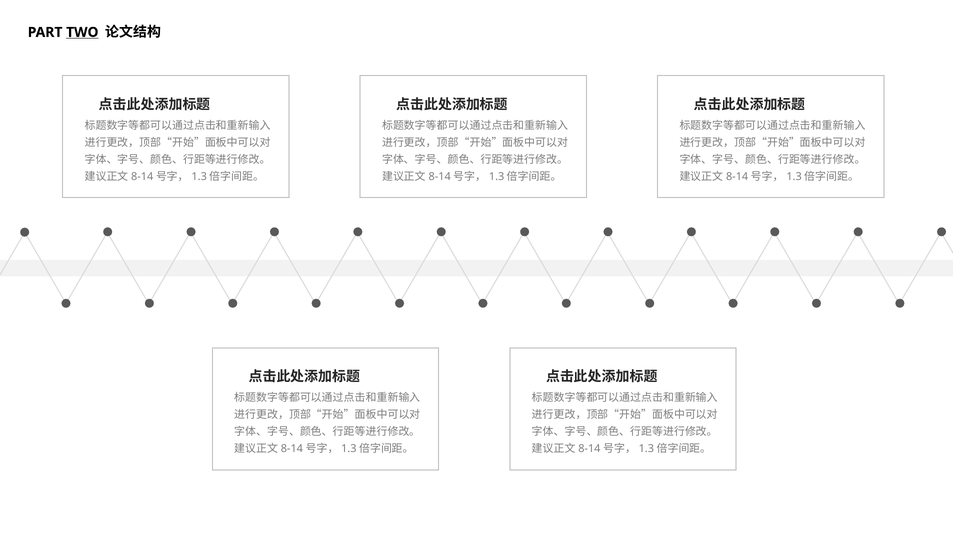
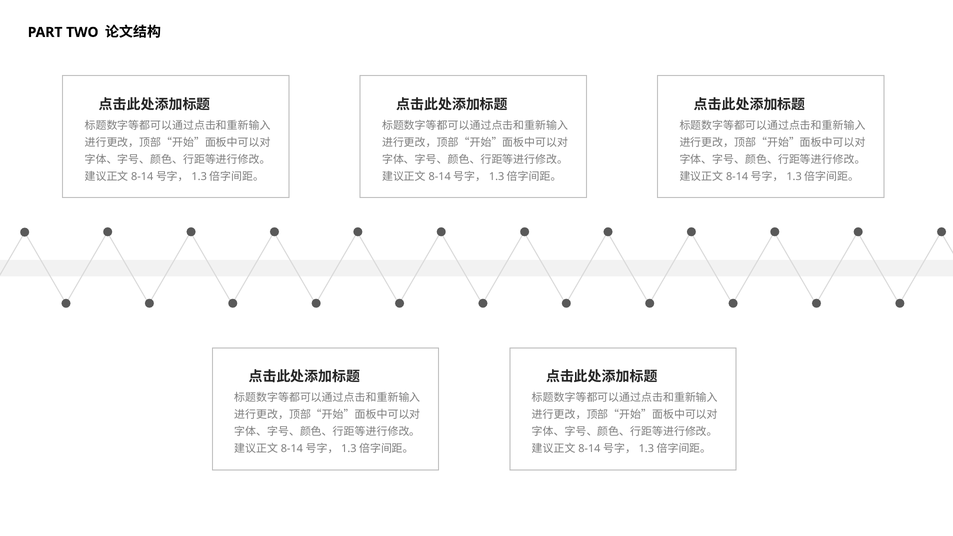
TWO underline: present -> none
